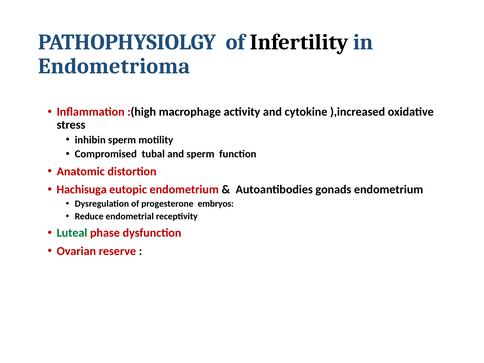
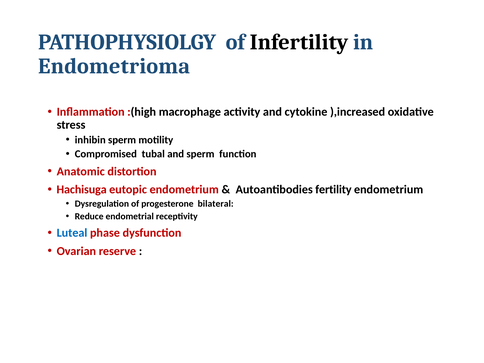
gonads: gonads -> fertility
embryos: embryos -> bilateral
Luteal colour: green -> blue
